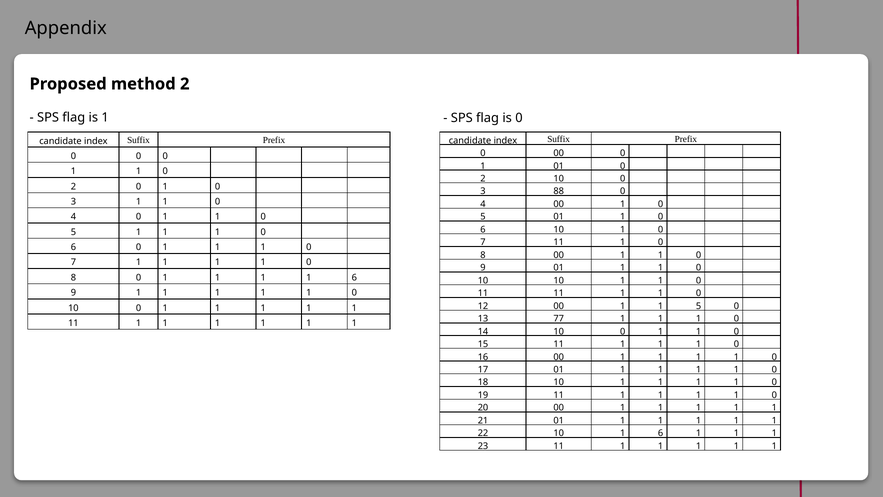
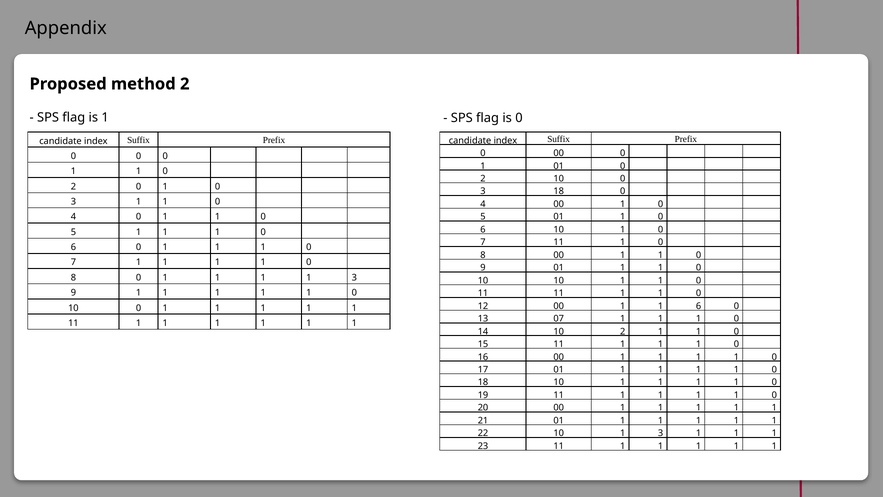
3 88: 88 -> 18
1 1 6: 6 -> 3
1 5: 5 -> 6
77: 77 -> 07
14 10 0: 0 -> 2
10 1 6: 6 -> 3
